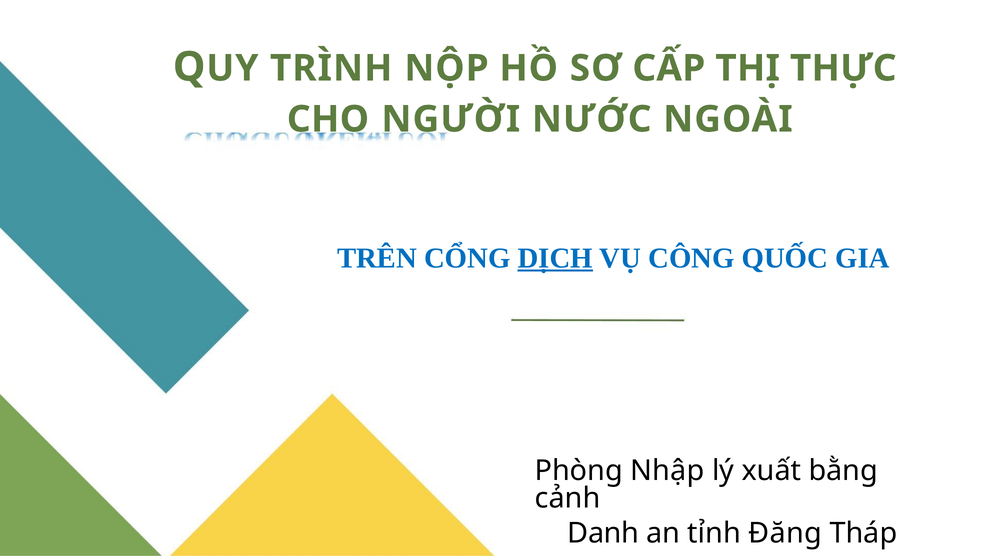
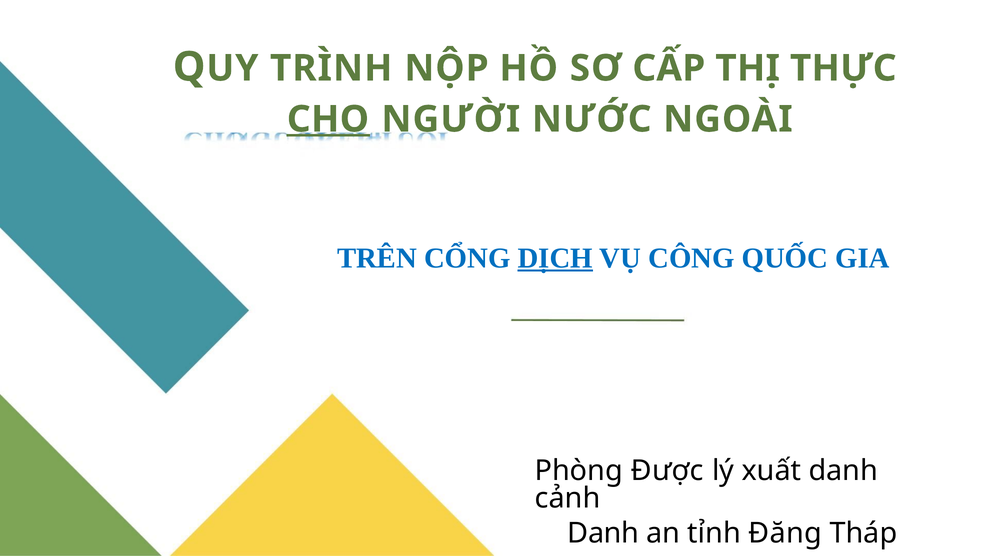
CHO underline: none -> present
Nhập: Nhập -> Được
xuất bằng: bằng -> danh
